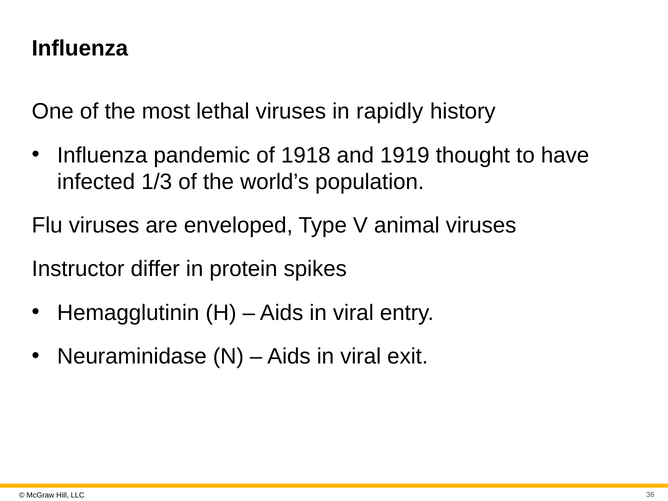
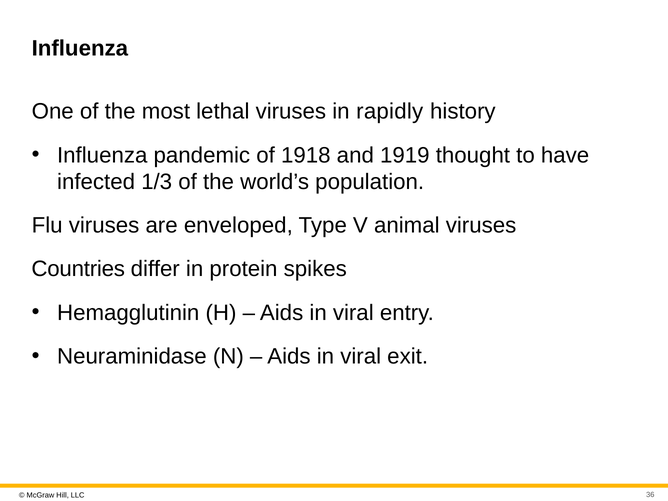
Instructor: Instructor -> Countries
